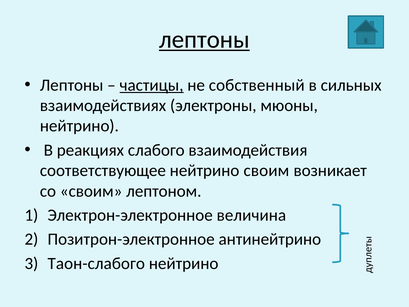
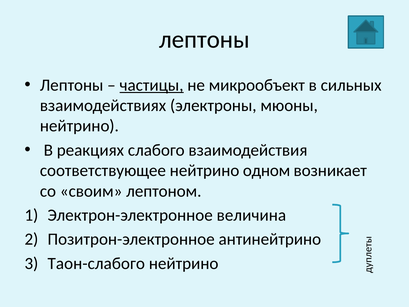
лептоны at (204, 40) underline: present -> none
собственный: собственный -> микрообъект
нейтрино своим: своим -> одном
